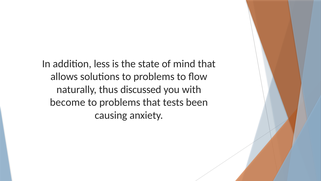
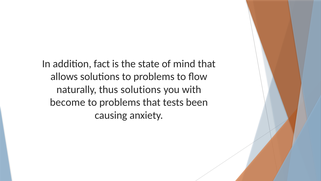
less: less -> fact
thus discussed: discussed -> solutions
